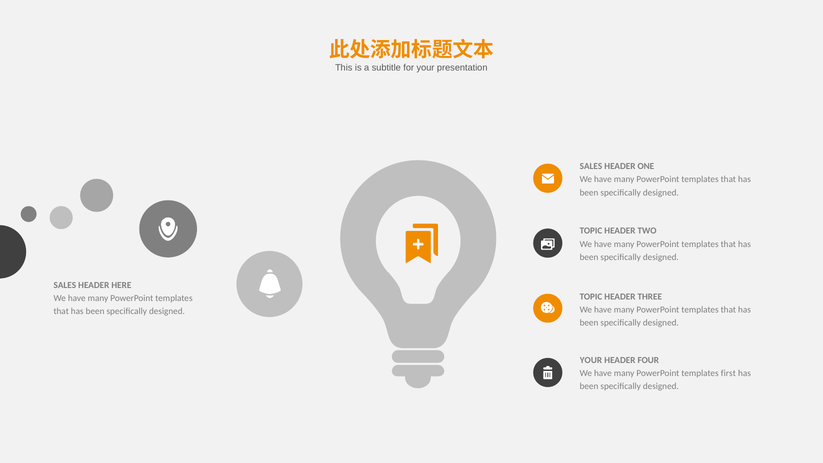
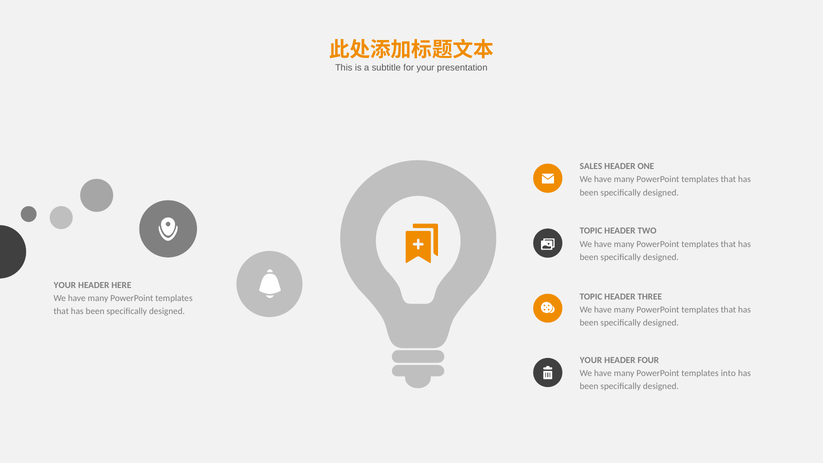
SALES at (65, 285): SALES -> YOUR
first: first -> into
